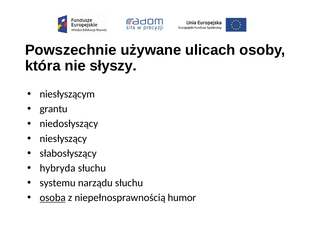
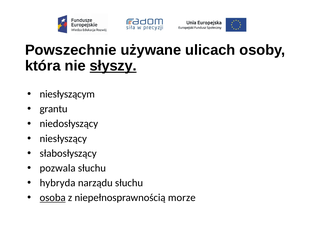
słyszy underline: none -> present
hybryda: hybryda -> pozwala
systemu: systemu -> hybryda
humor: humor -> morze
